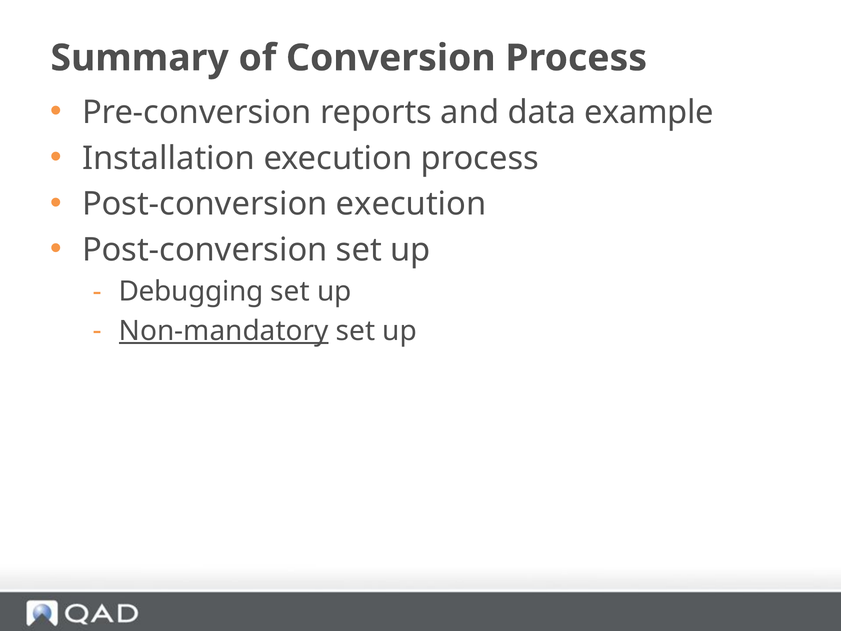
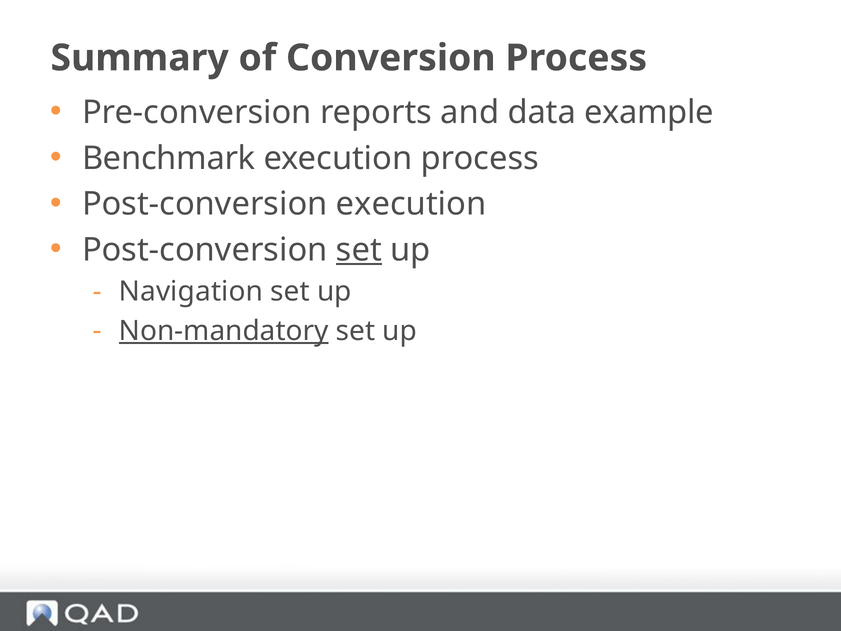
Installation: Installation -> Benchmark
set at (359, 250) underline: none -> present
Debugging: Debugging -> Navigation
